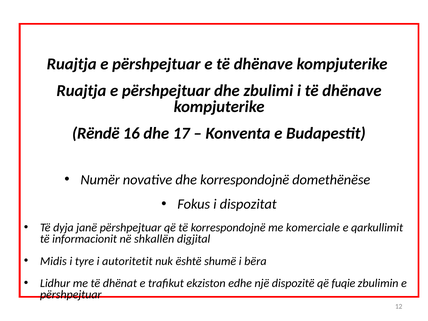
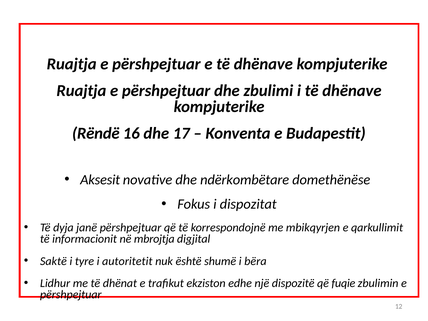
Numër: Numër -> Aksesit
dhe korrespondojnë: korrespondojnë -> ndërkombëtare
komerciale: komerciale -> mbikqyrjen
shkallën: shkallën -> mbrojtja
Midis: Midis -> Saktë
